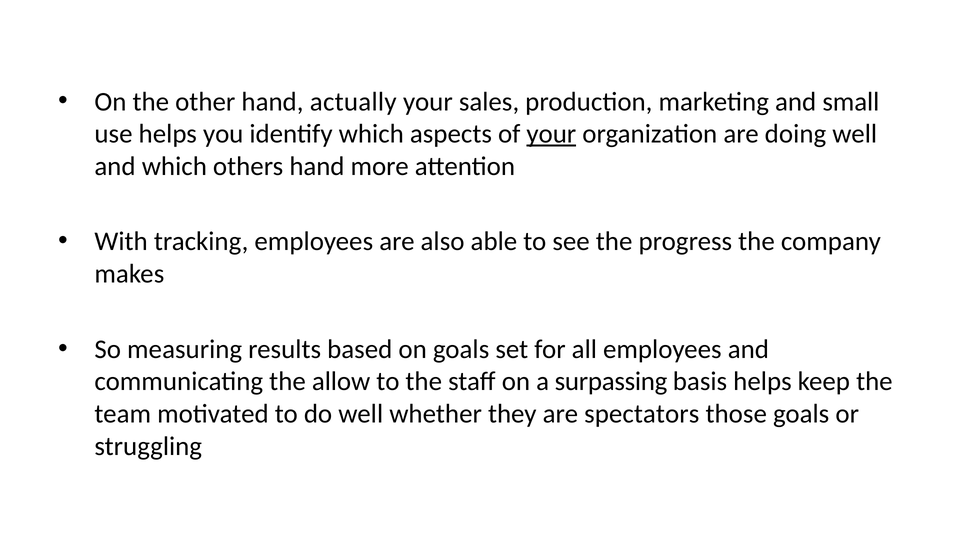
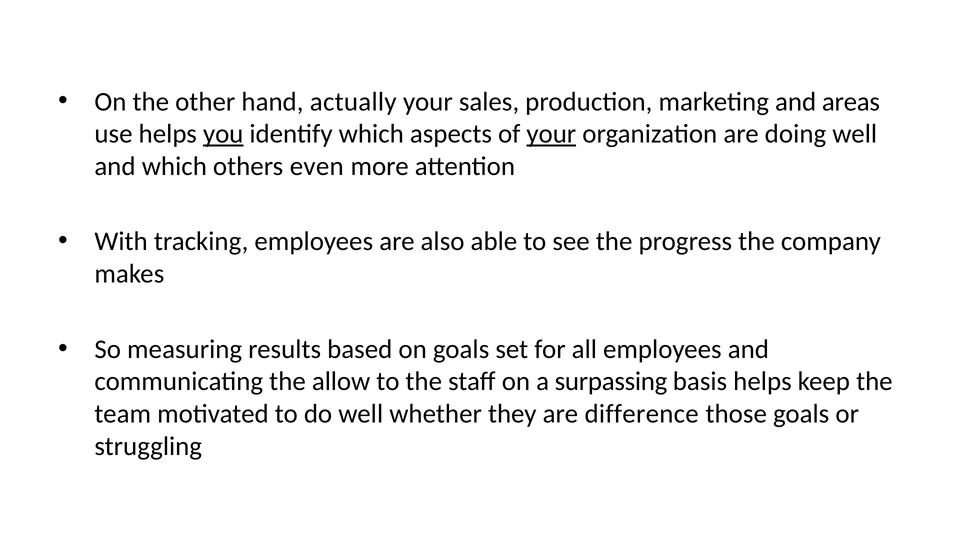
small: small -> areas
you underline: none -> present
others hand: hand -> even
spectators: spectators -> difference
